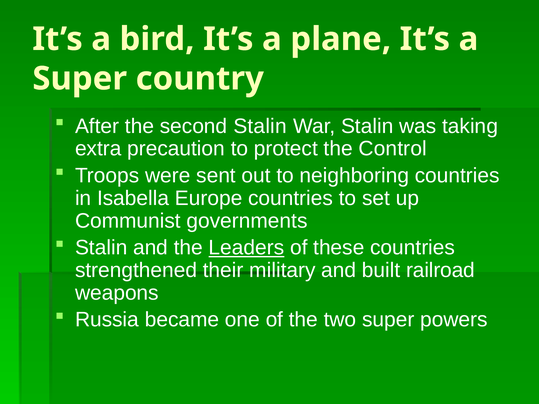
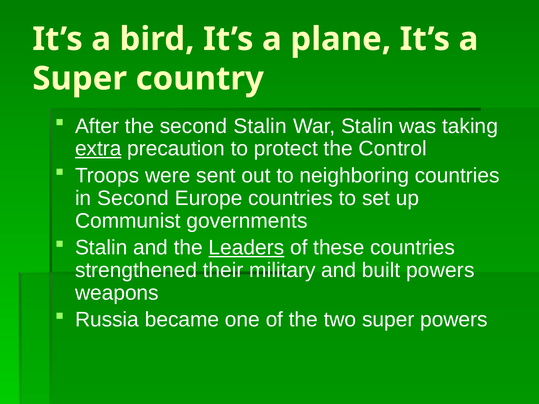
extra underline: none -> present
in Isabella: Isabella -> Second
built railroad: railroad -> powers
